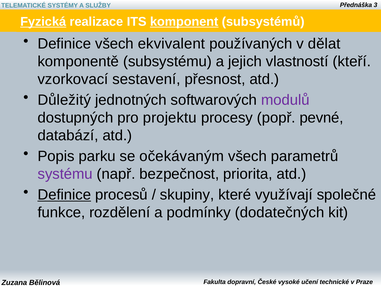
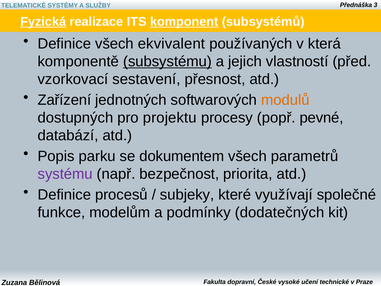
dělat: dělat -> která
subsystému underline: none -> present
kteří: kteří -> před
Důležitý: Důležitý -> Zařízení
modulů colour: purple -> orange
očekávaným: očekávaným -> dokumentem
Definice at (64, 195) underline: present -> none
skupiny: skupiny -> subjeky
rozdělení: rozdělení -> modelům
